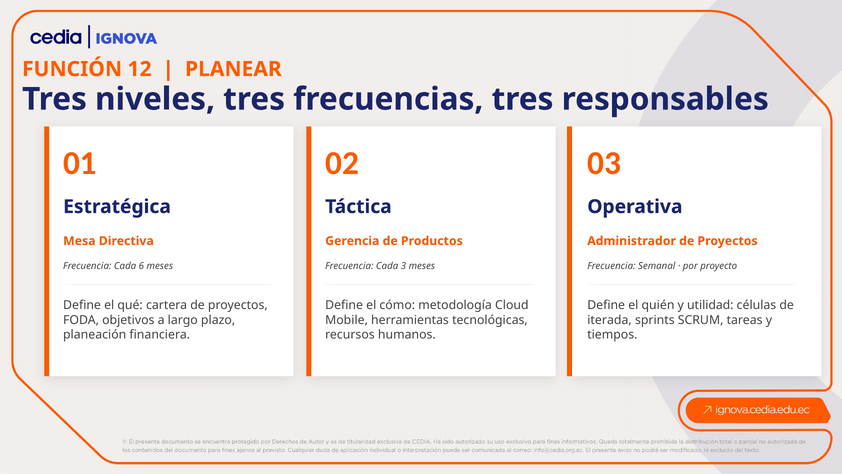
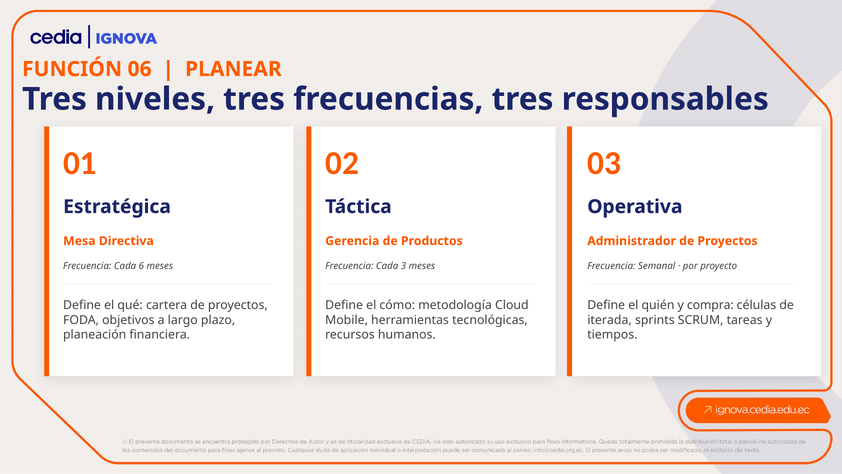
12: 12 -> 06
utilidad: utilidad -> compra
